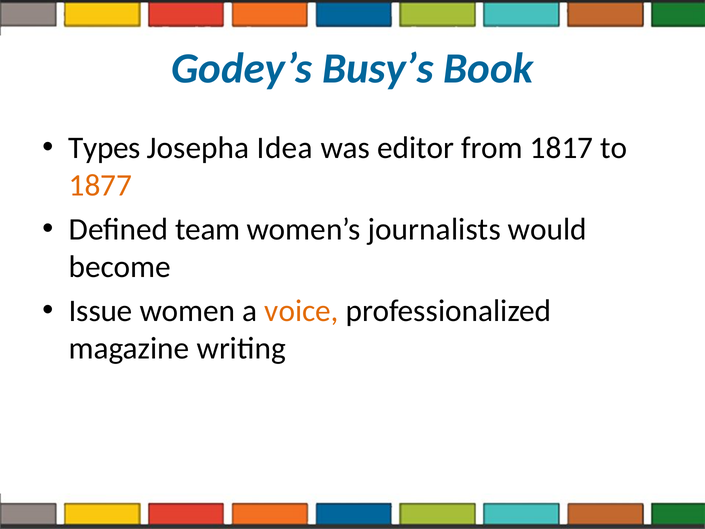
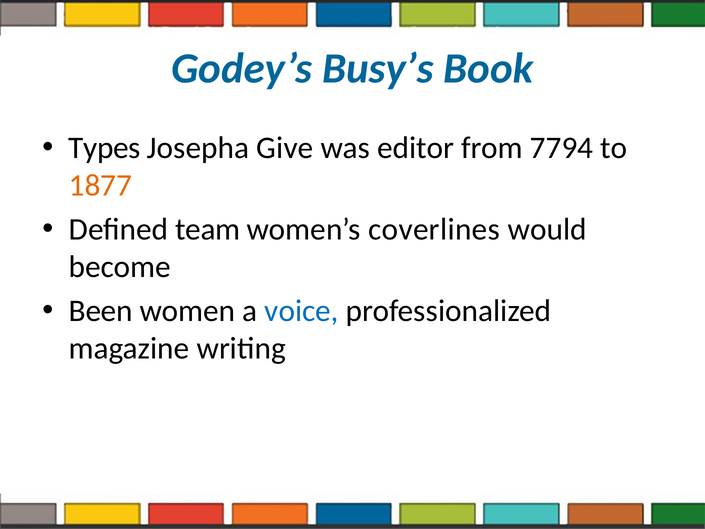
Idea: Idea -> Give
1817: 1817 -> 7794
journalists: journalists -> coverlines
Issue: Issue -> Been
voice colour: orange -> blue
